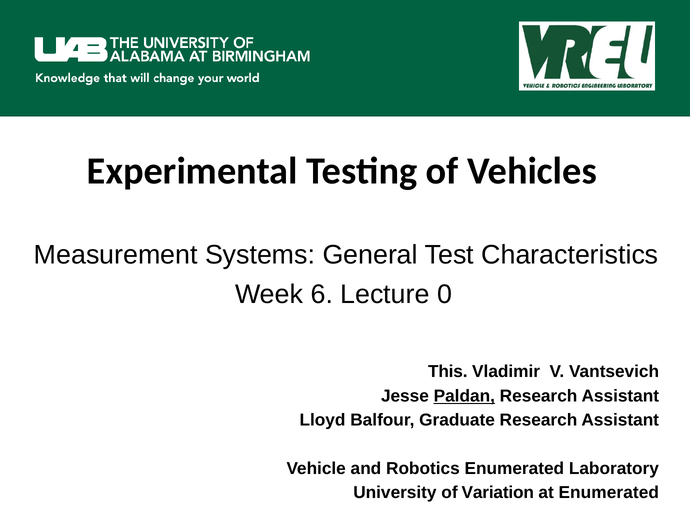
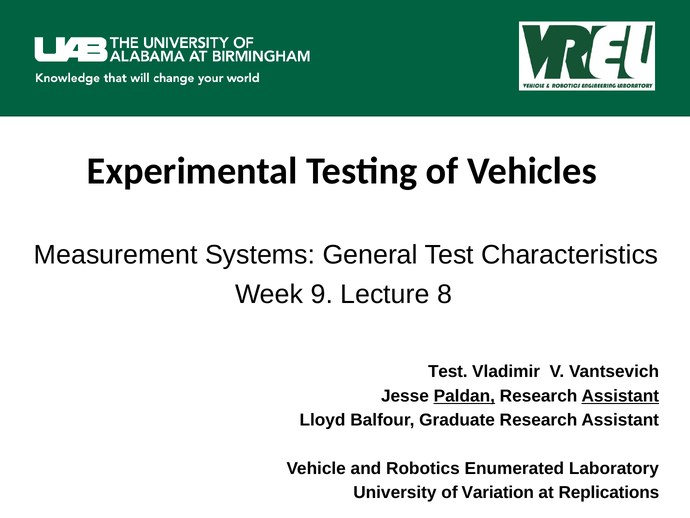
6: 6 -> 9
0: 0 -> 8
This at (448, 371): This -> Test
Assistant at (620, 396) underline: none -> present
at Enumerated: Enumerated -> Replications
